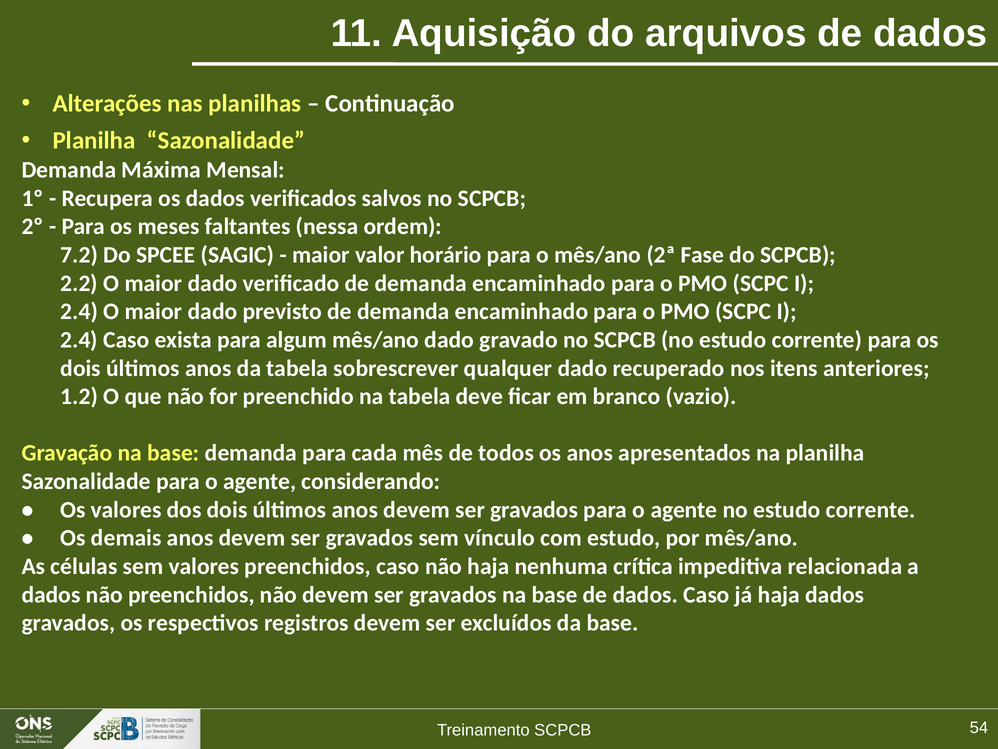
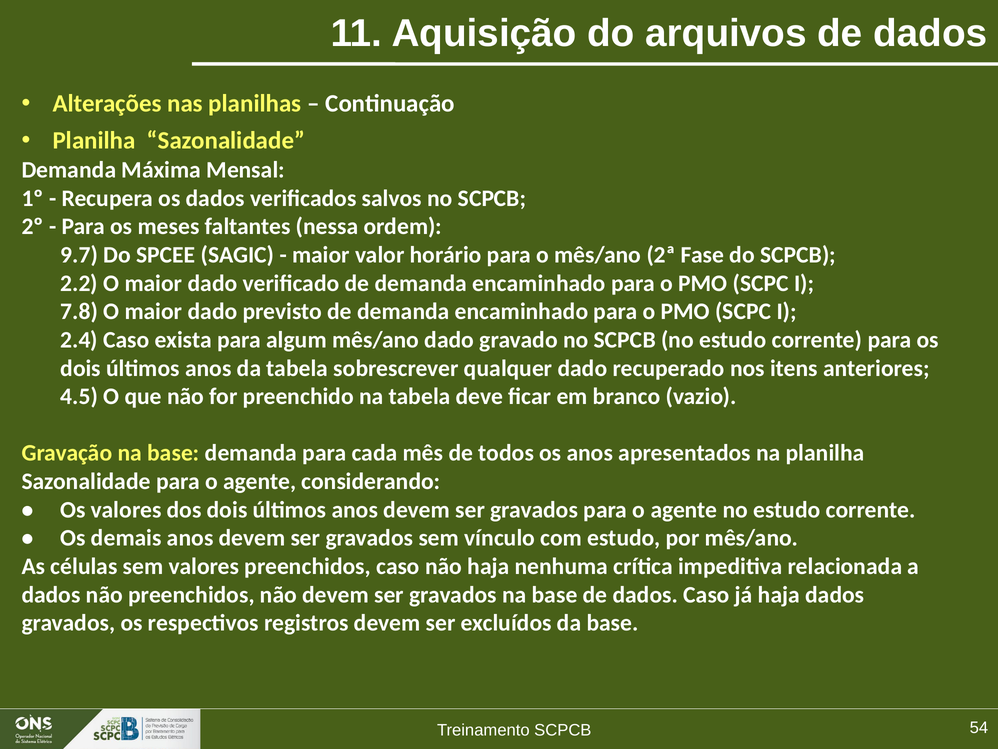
7.2: 7.2 -> 9.7
2.4 at (79, 311): 2.4 -> 7.8
1.2: 1.2 -> 4.5
